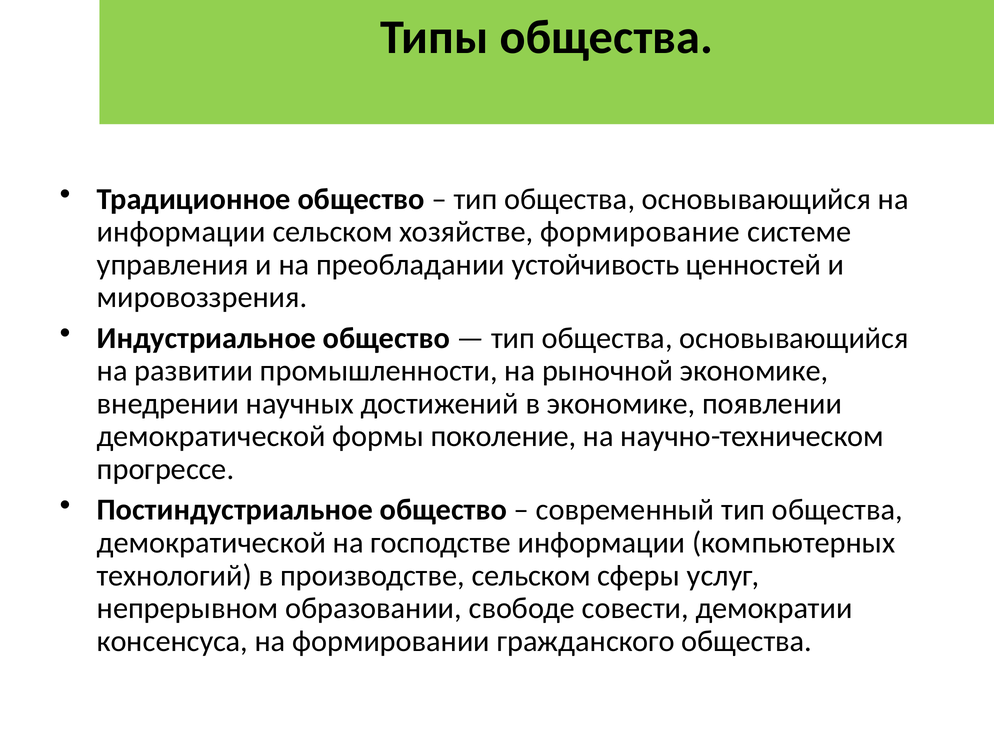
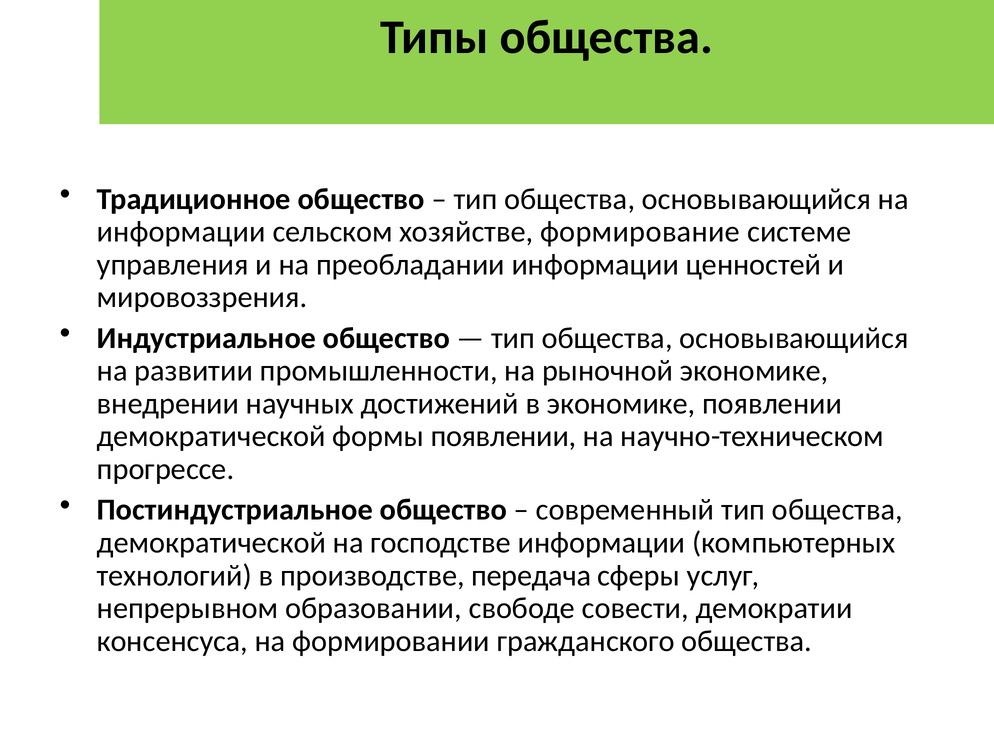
преобладании устойчивость: устойчивость -> информации
формы поколение: поколение -> появлении
производстве сельском: сельском -> передача
